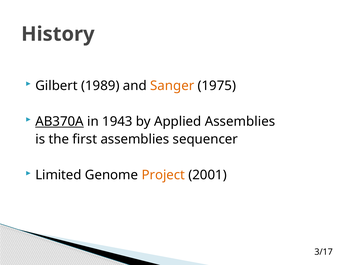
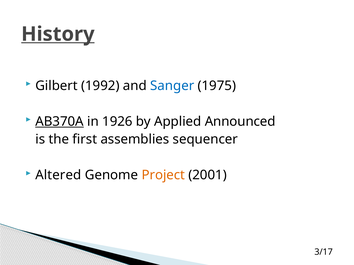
History underline: none -> present
1989: 1989 -> 1992
Sanger colour: orange -> blue
1943: 1943 -> 1926
Applied Assemblies: Assemblies -> Announced
Limited: Limited -> Altered
